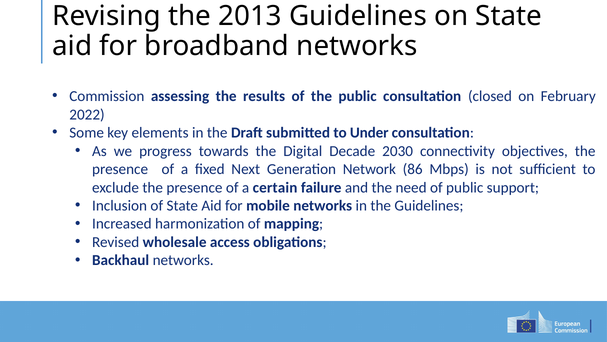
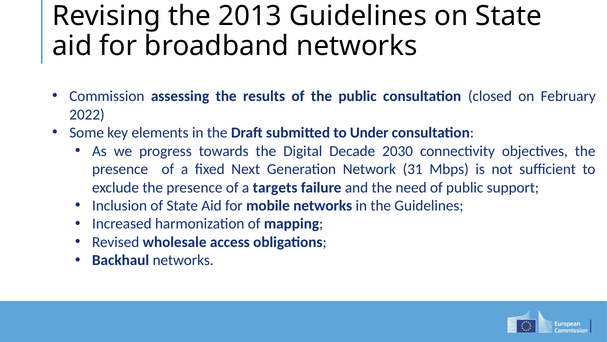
86: 86 -> 31
certain: certain -> targets
